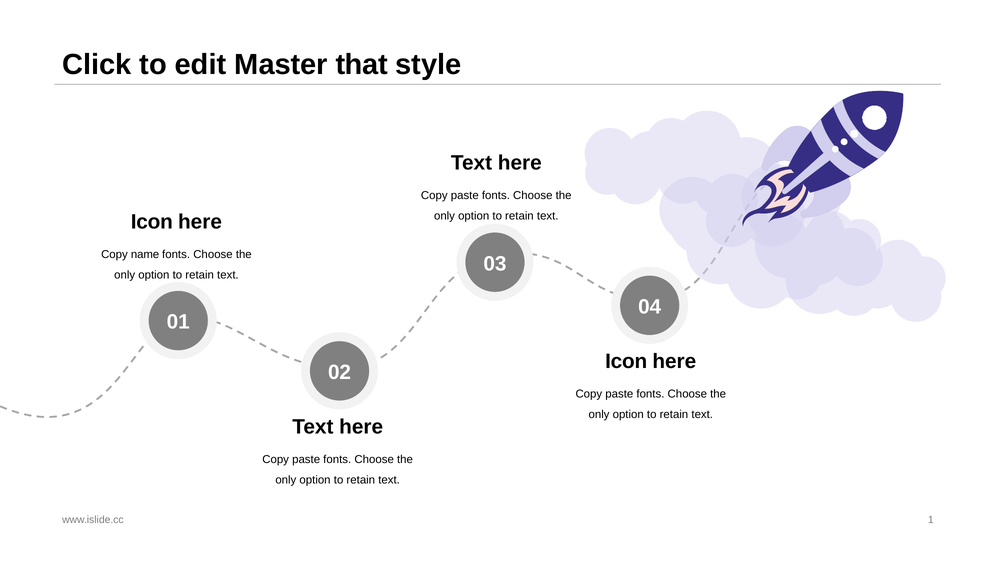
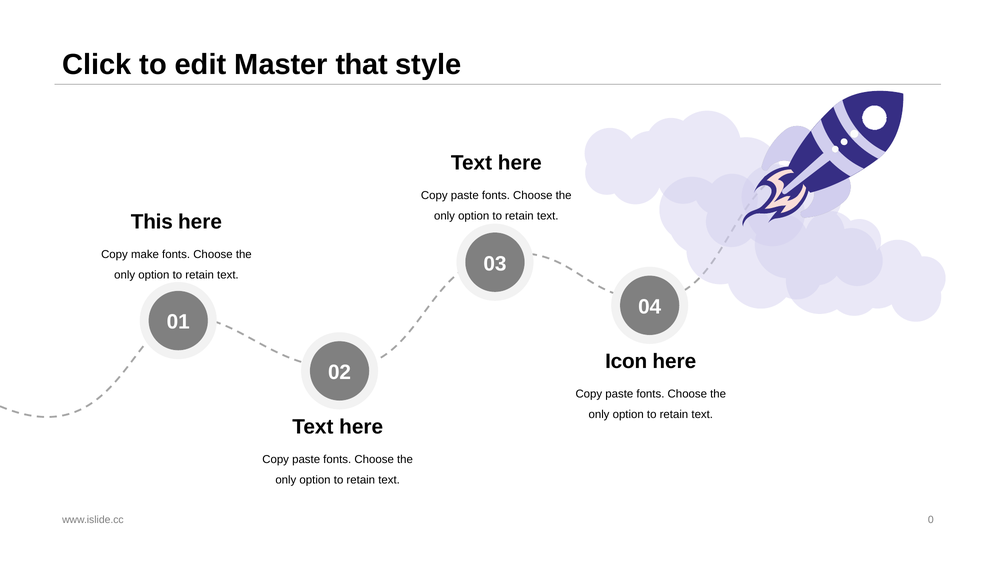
Icon at (152, 222): Icon -> This
name: name -> make
1: 1 -> 0
